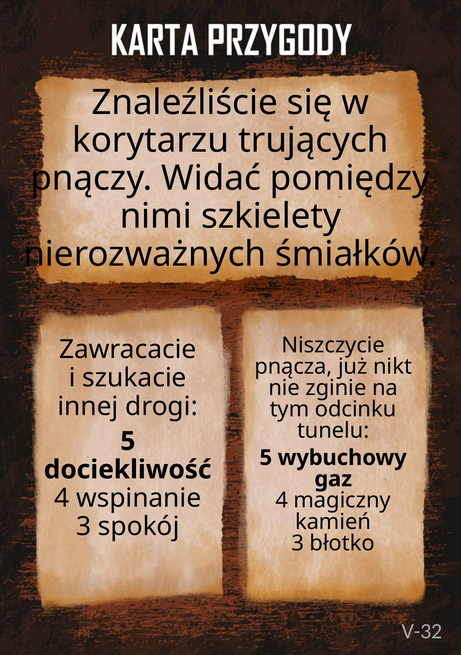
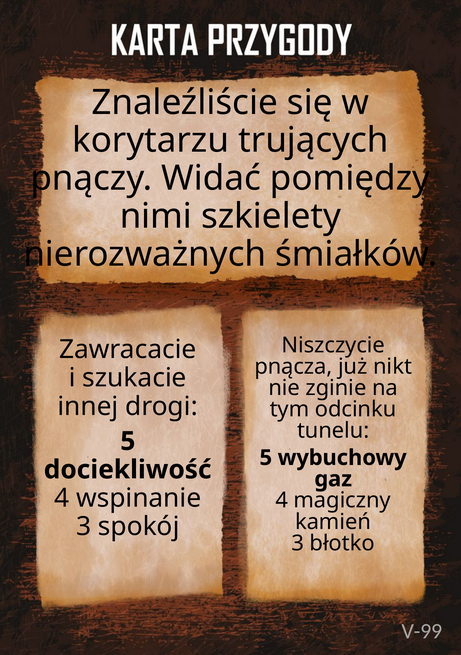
V-32: V-32 -> V-99
